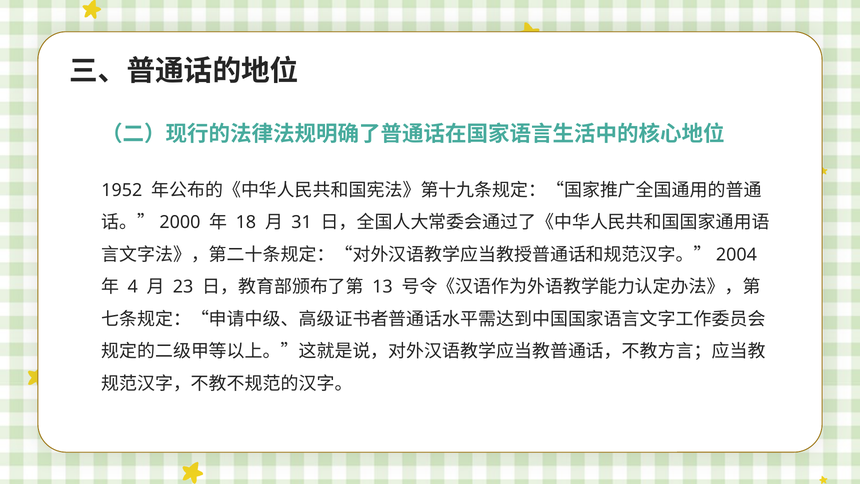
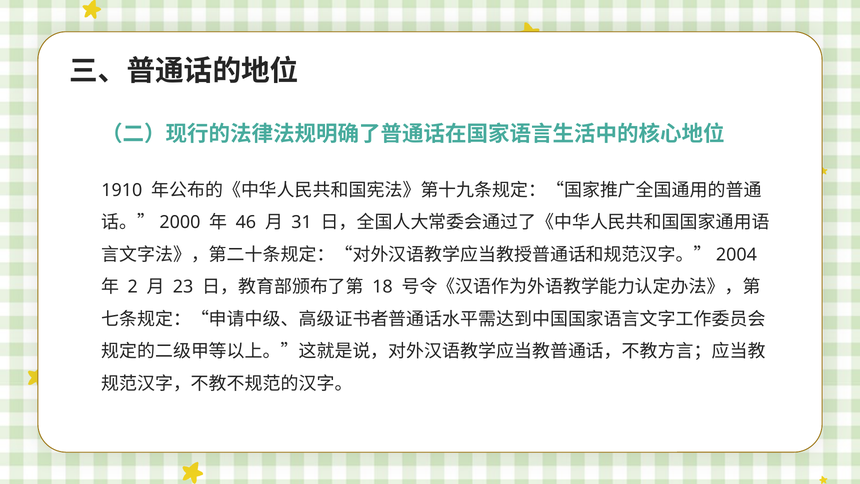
1952: 1952 -> 1910
18: 18 -> 46
4: 4 -> 2
13: 13 -> 18
